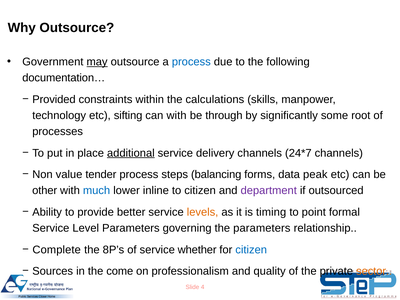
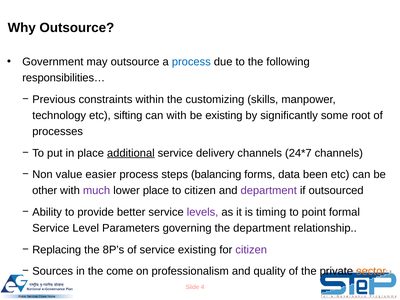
may underline: present -> none
documentation…: documentation… -> responsibilities…
Provided: Provided -> Previous
calculations: calculations -> customizing
be through: through -> existing
tender: tender -> easier
peak: peak -> been
much colour: blue -> purple
lower inline: inline -> place
levels colour: orange -> purple
the parameters: parameters -> department
Complete: Complete -> Replacing
service whether: whether -> existing
citizen at (251, 250) colour: blue -> purple
